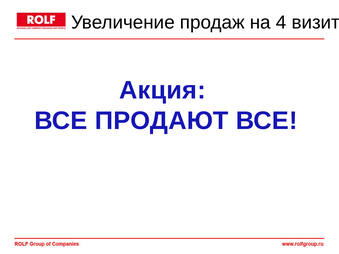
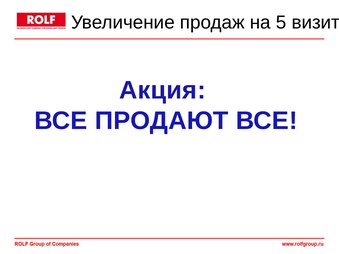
4: 4 -> 5
